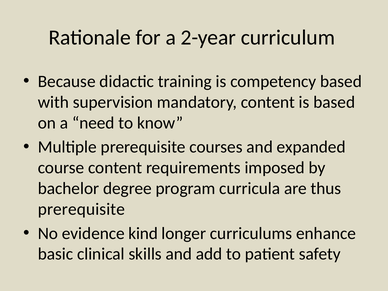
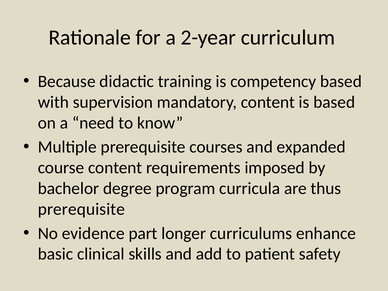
kind: kind -> part
